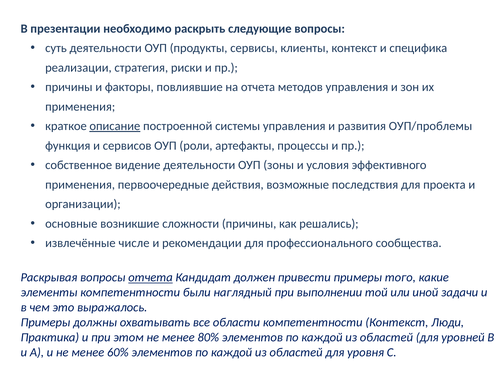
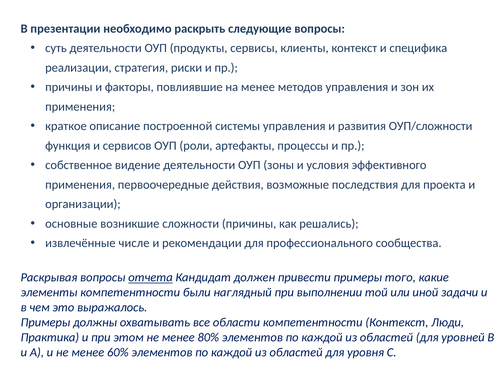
на отчета: отчета -> менее
описание underline: present -> none
ОУП/проблемы: ОУП/проблемы -> ОУП/сложности
